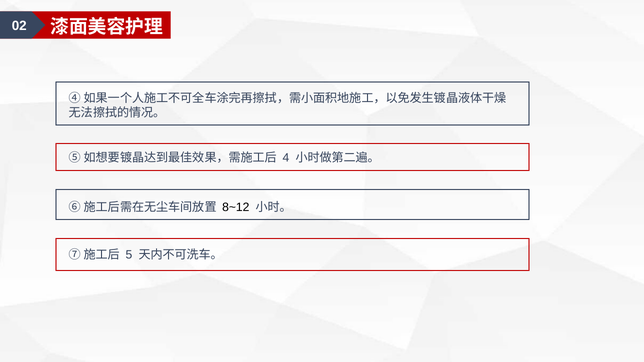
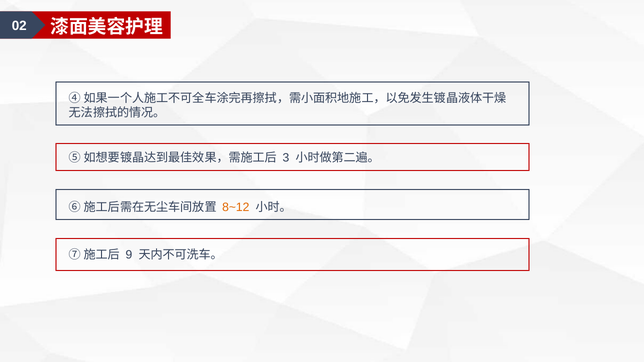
4: 4 -> 3
8~12 colour: black -> orange
5: 5 -> 9
